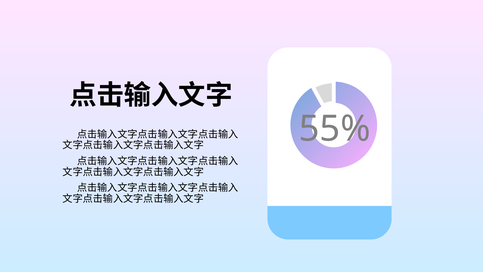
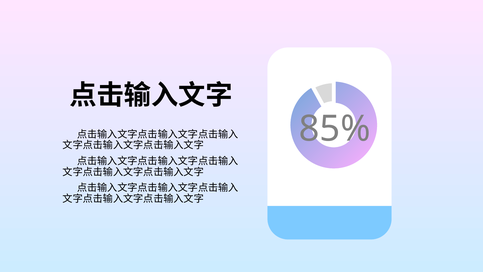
55%: 55% -> 85%
